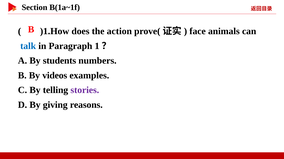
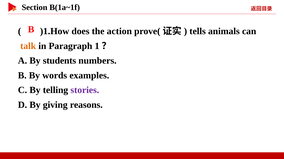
face: face -> tells
talk colour: blue -> orange
videos: videos -> words
